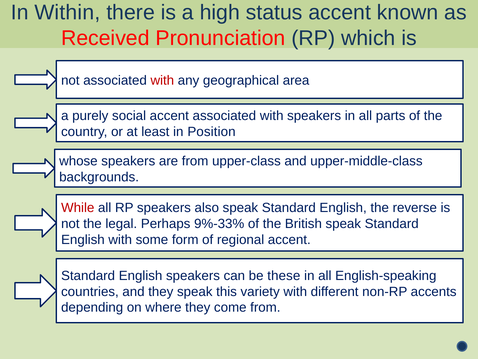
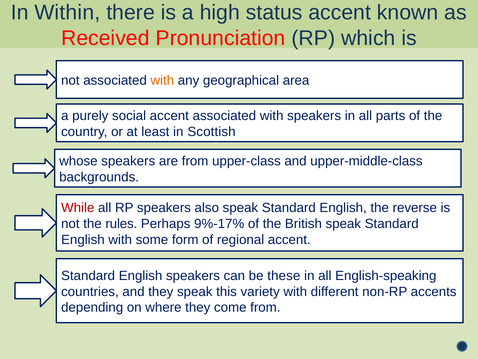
with at (162, 80) colour: red -> orange
Position: Position -> Scottish
legal: legal -> rules
9%-33%: 9%-33% -> 9%-17%
